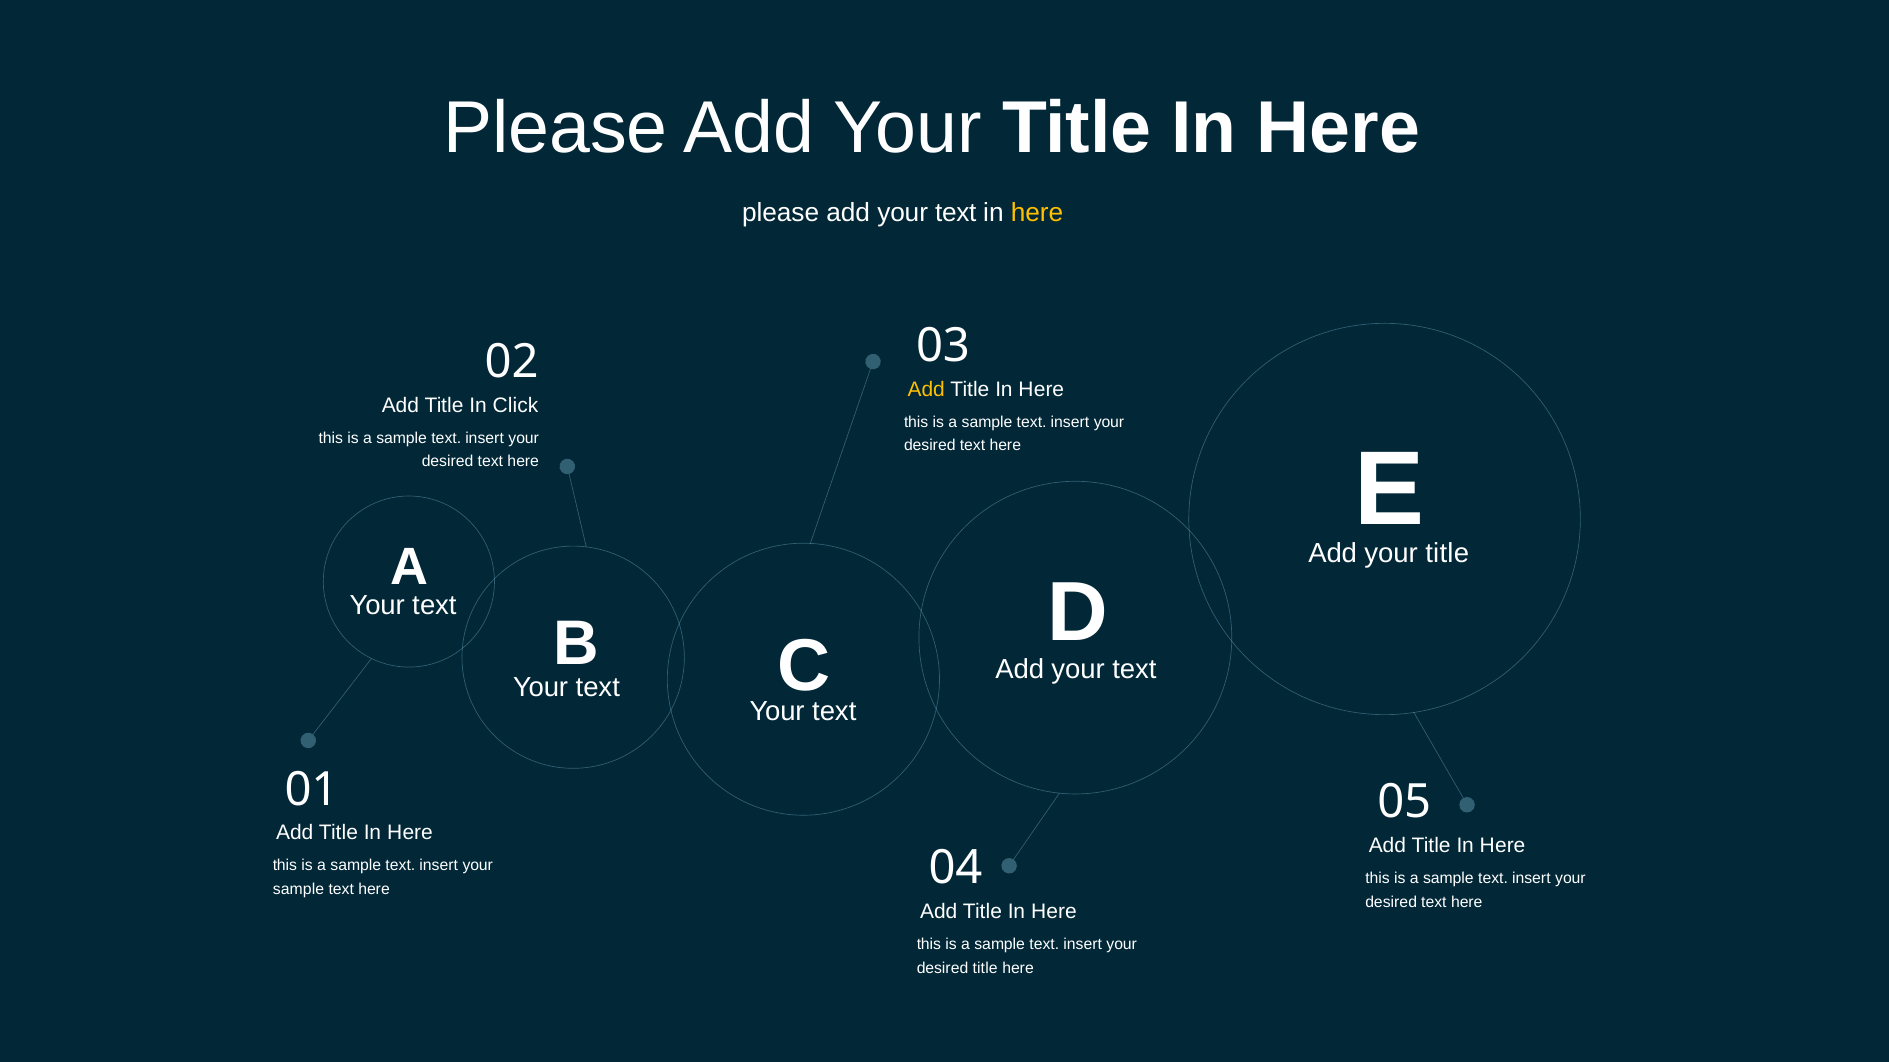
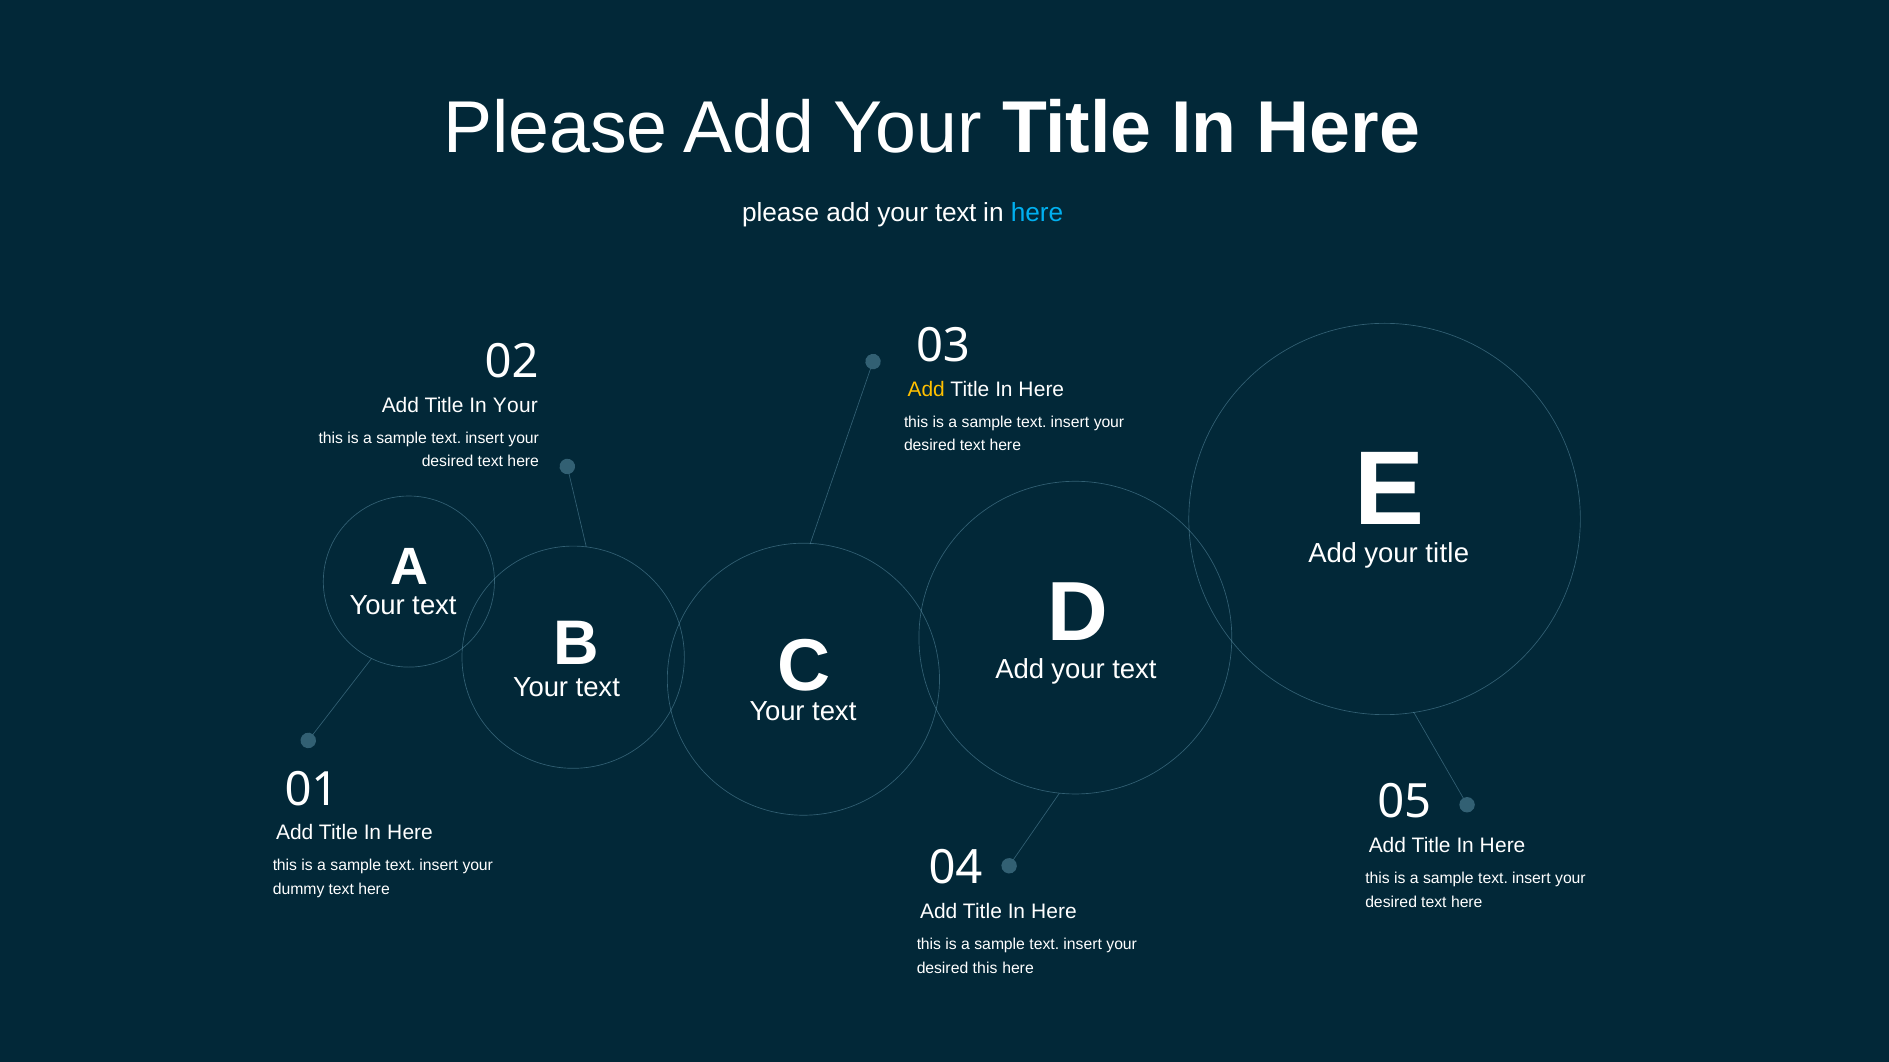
here at (1037, 213) colour: yellow -> light blue
In Click: Click -> Your
sample at (299, 890): sample -> dummy
desired title: title -> this
